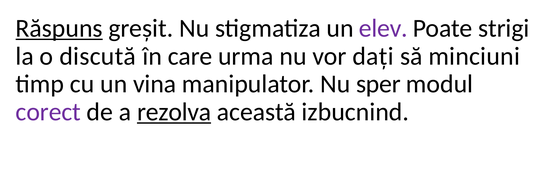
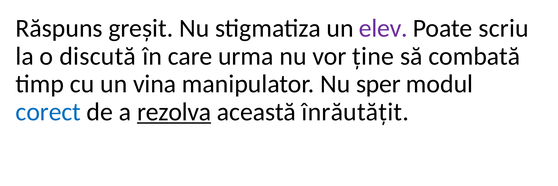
Răspuns underline: present -> none
strigi: strigi -> scriu
dați: dați -> ține
minciuni: minciuni -> combată
corect colour: purple -> blue
izbucnind: izbucnind -> înrăutățit
